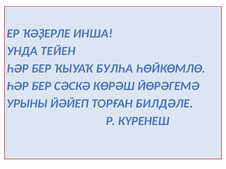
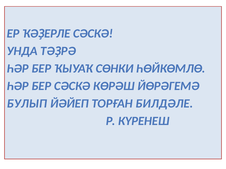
ҠӘҘЕРЛЕ ИНША: ИНША -> СӘСКӘ
ТЕЙЕН: ТЕЙЕН -> ТӘҘРӘ
БУЛҺА: БУЛҺА -> СӨНКИ
УРЫНЫ: УРЫНЫ -> БУЛЫП
